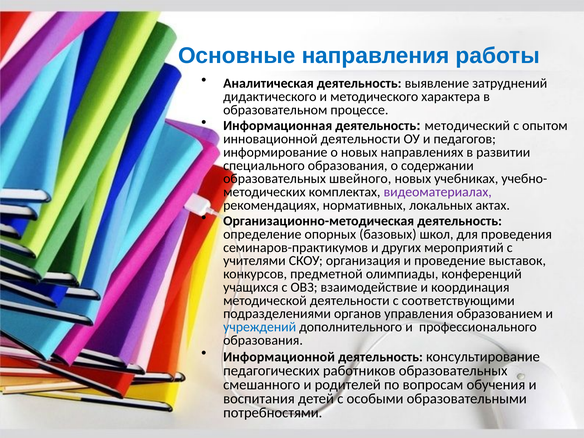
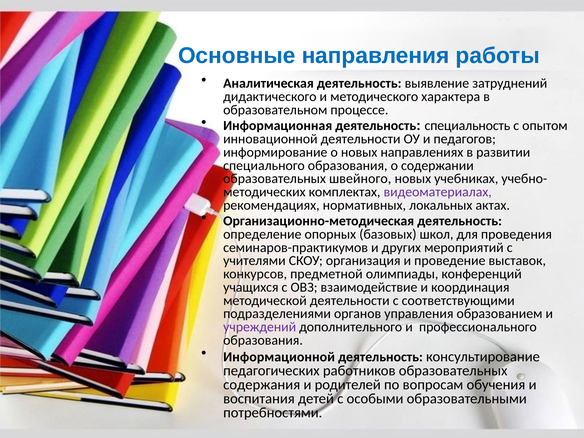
методический: методический -> специальность
учреждений colour: blue -> purple
смешанного: смешанного -> содержания
